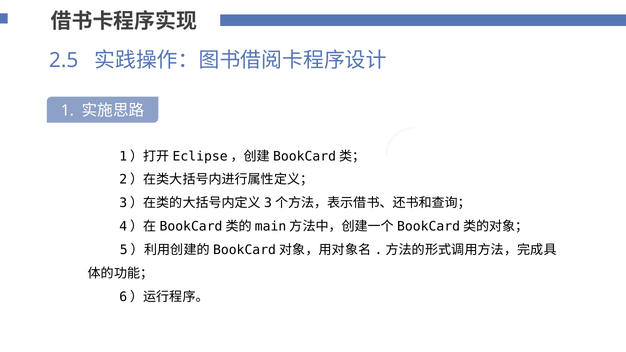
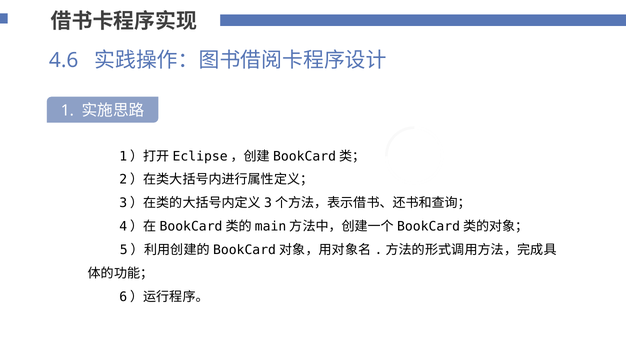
2.5: 2.5 -> 4.6
